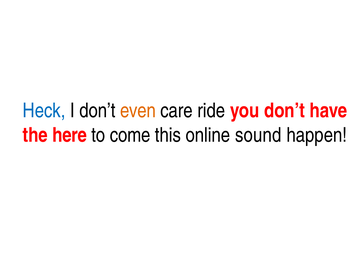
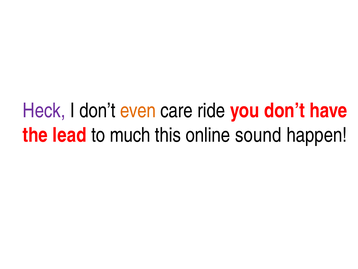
Heck colour: blue -> purple
here: here -> lead
come: come -> much
